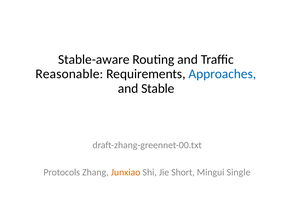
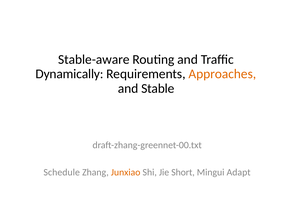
Reasonable: Reasonable -> Dynamically
Approaches colour: blue -> orange
Protocols: Protocols -> Schedule
Single: Single -> Adapt
